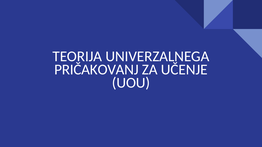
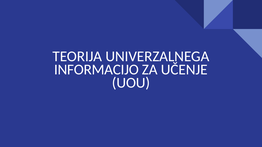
PRIČAKOVANJ: PRIČAKOVANJ -> INFORMACIJO
